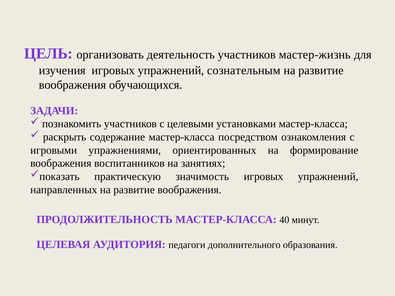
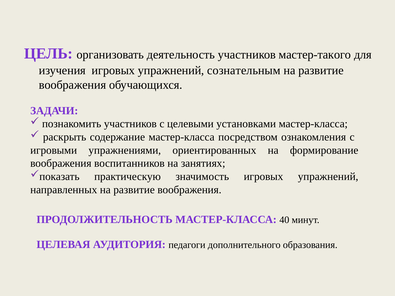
мастер-жизнь: мастер-жизнь -> мастер-такого
